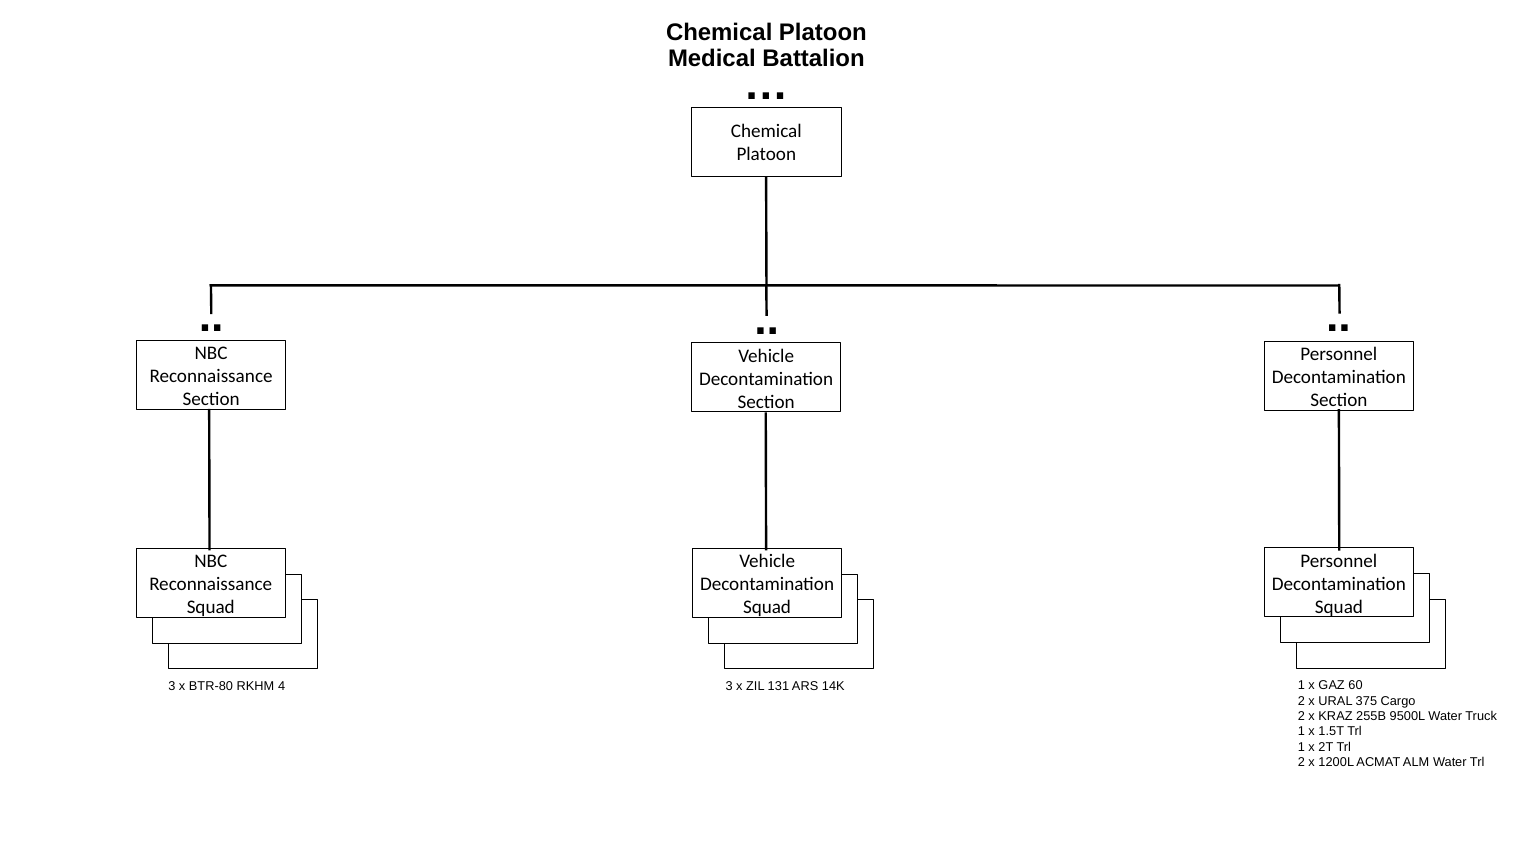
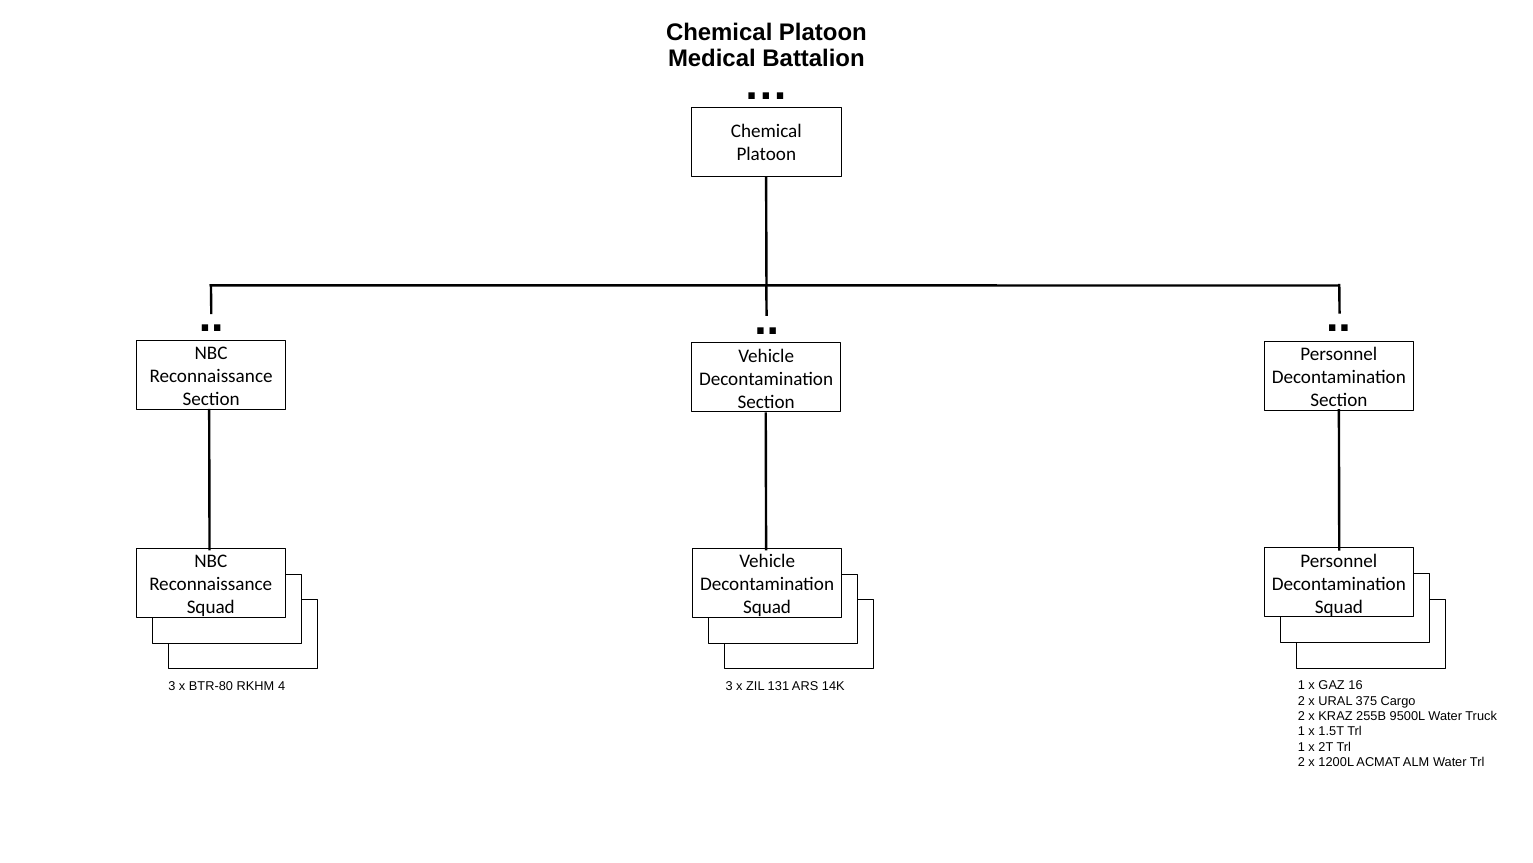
60: 60 -> 16
